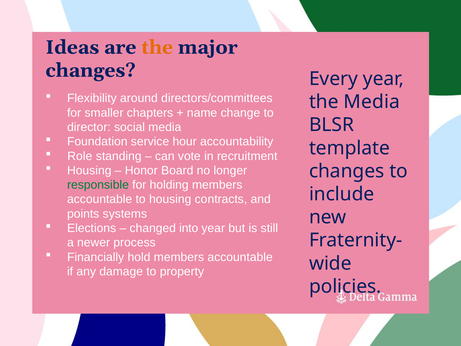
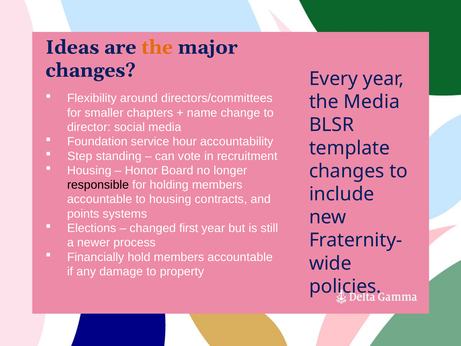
Role: Role -> Step
responsible colour: green -> black
into: into -> first
